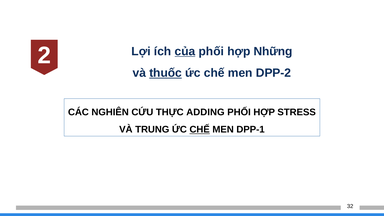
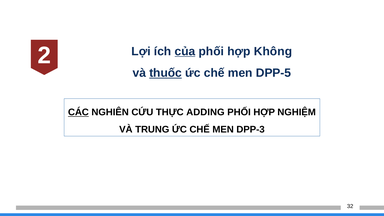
Những: Những -> Không
DPP-2: DPP-2 -> DPP-5
CÁC underline: none -> present
STRESS: STRESS -> NGHIỆM
CHẾ at (200, 130) underline: present -> none
DPP-1: DPP-1 -> DPP-3
